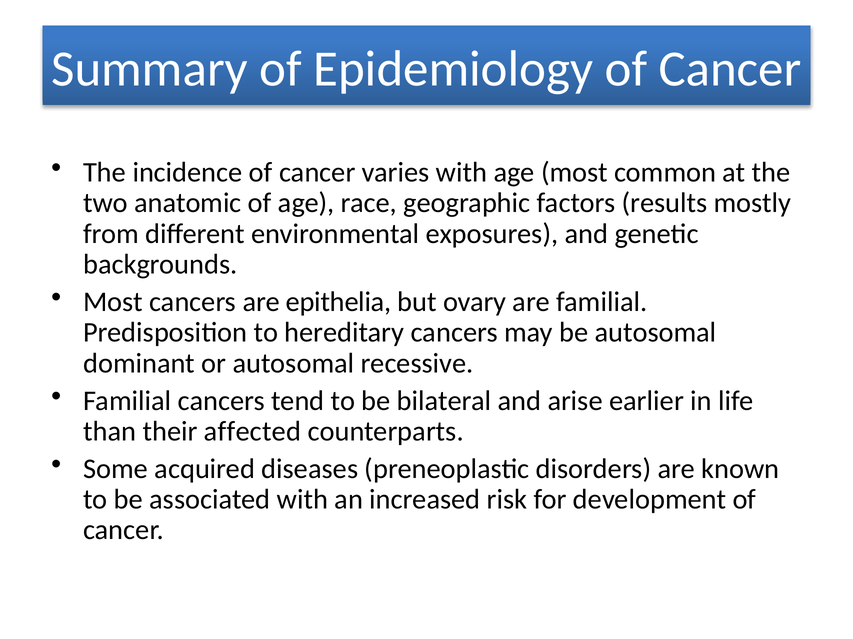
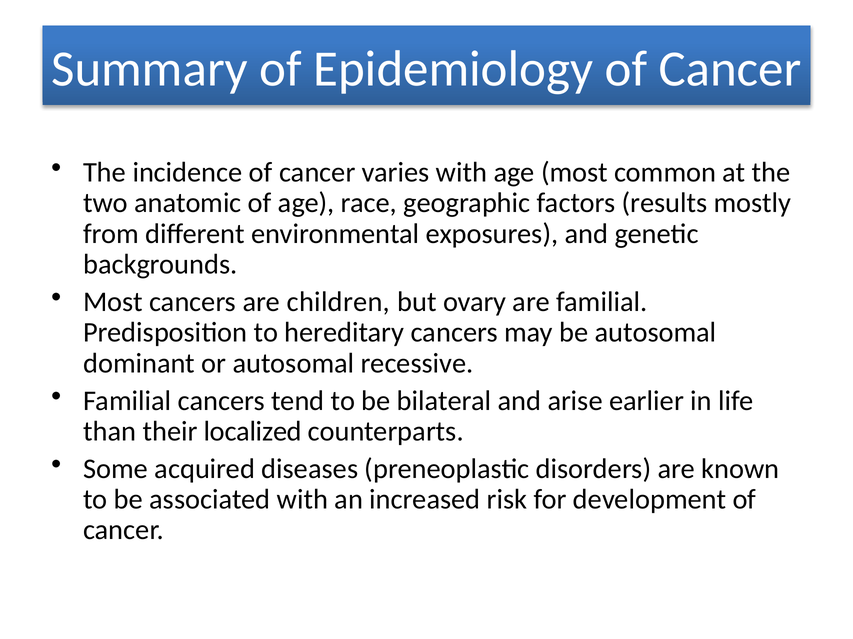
epithelia: epithelia -> children
affected: affected -> localized
